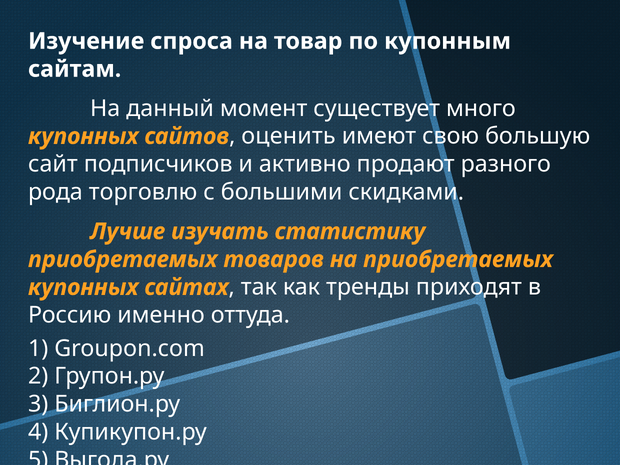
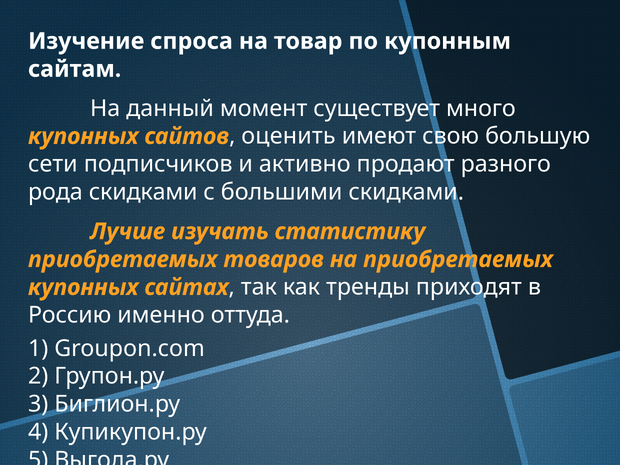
сайт: сайт -> сети
рода торговлю: торговлю -> скидками
